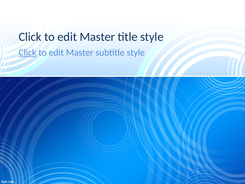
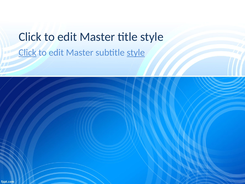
style at (136, 53) underline: none -> present
